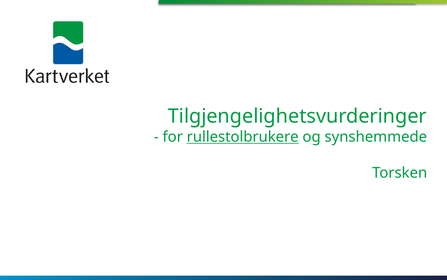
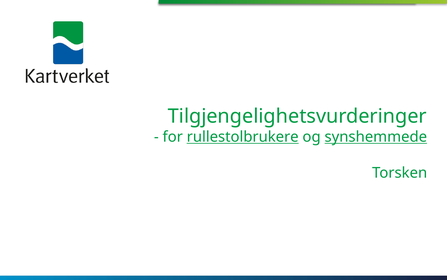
synshemmede underline: none -> present
